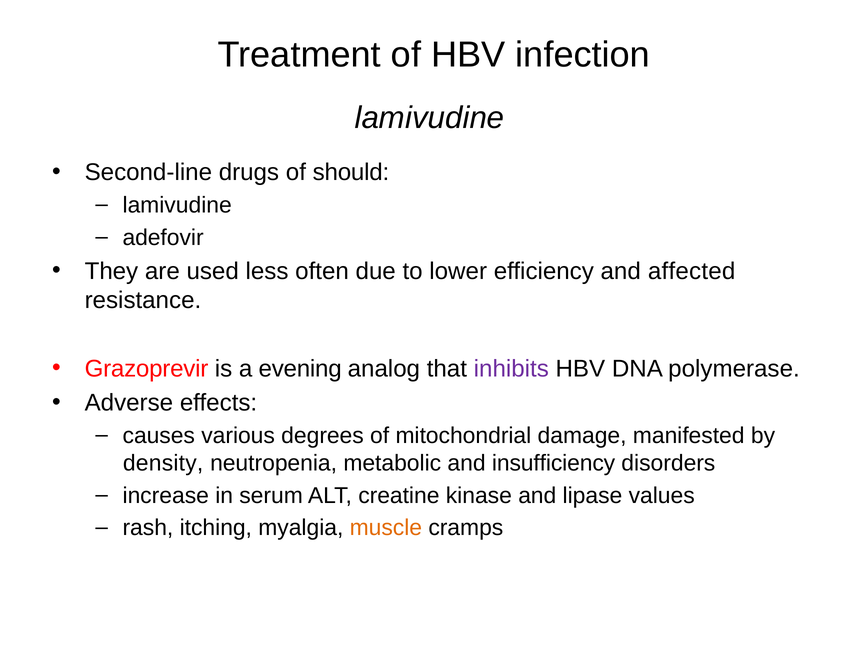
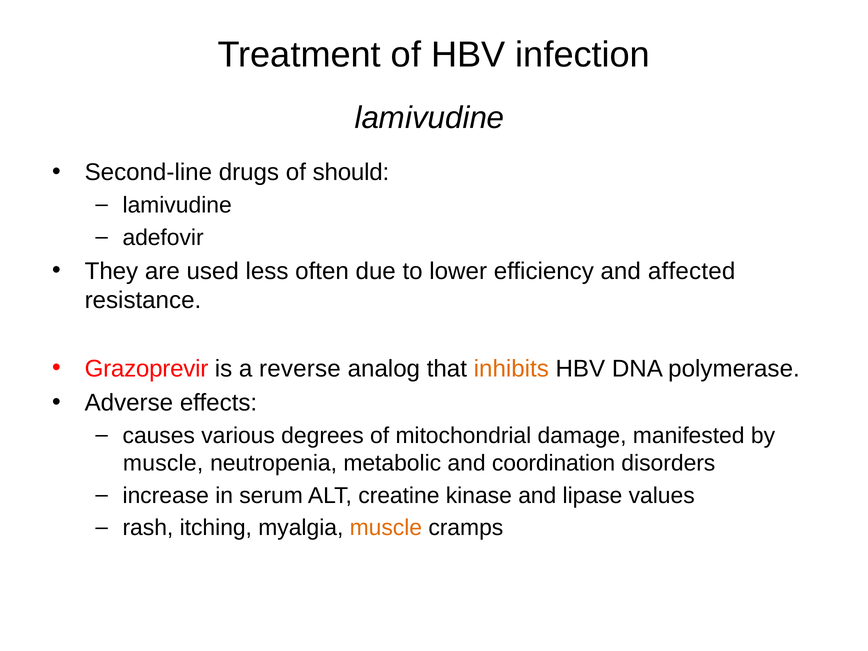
evening: evening -> reverse
inhibits colour: purple -> orange
density at (163, 463): density -> muscle
insufficiency: insufficiency -> coordination
